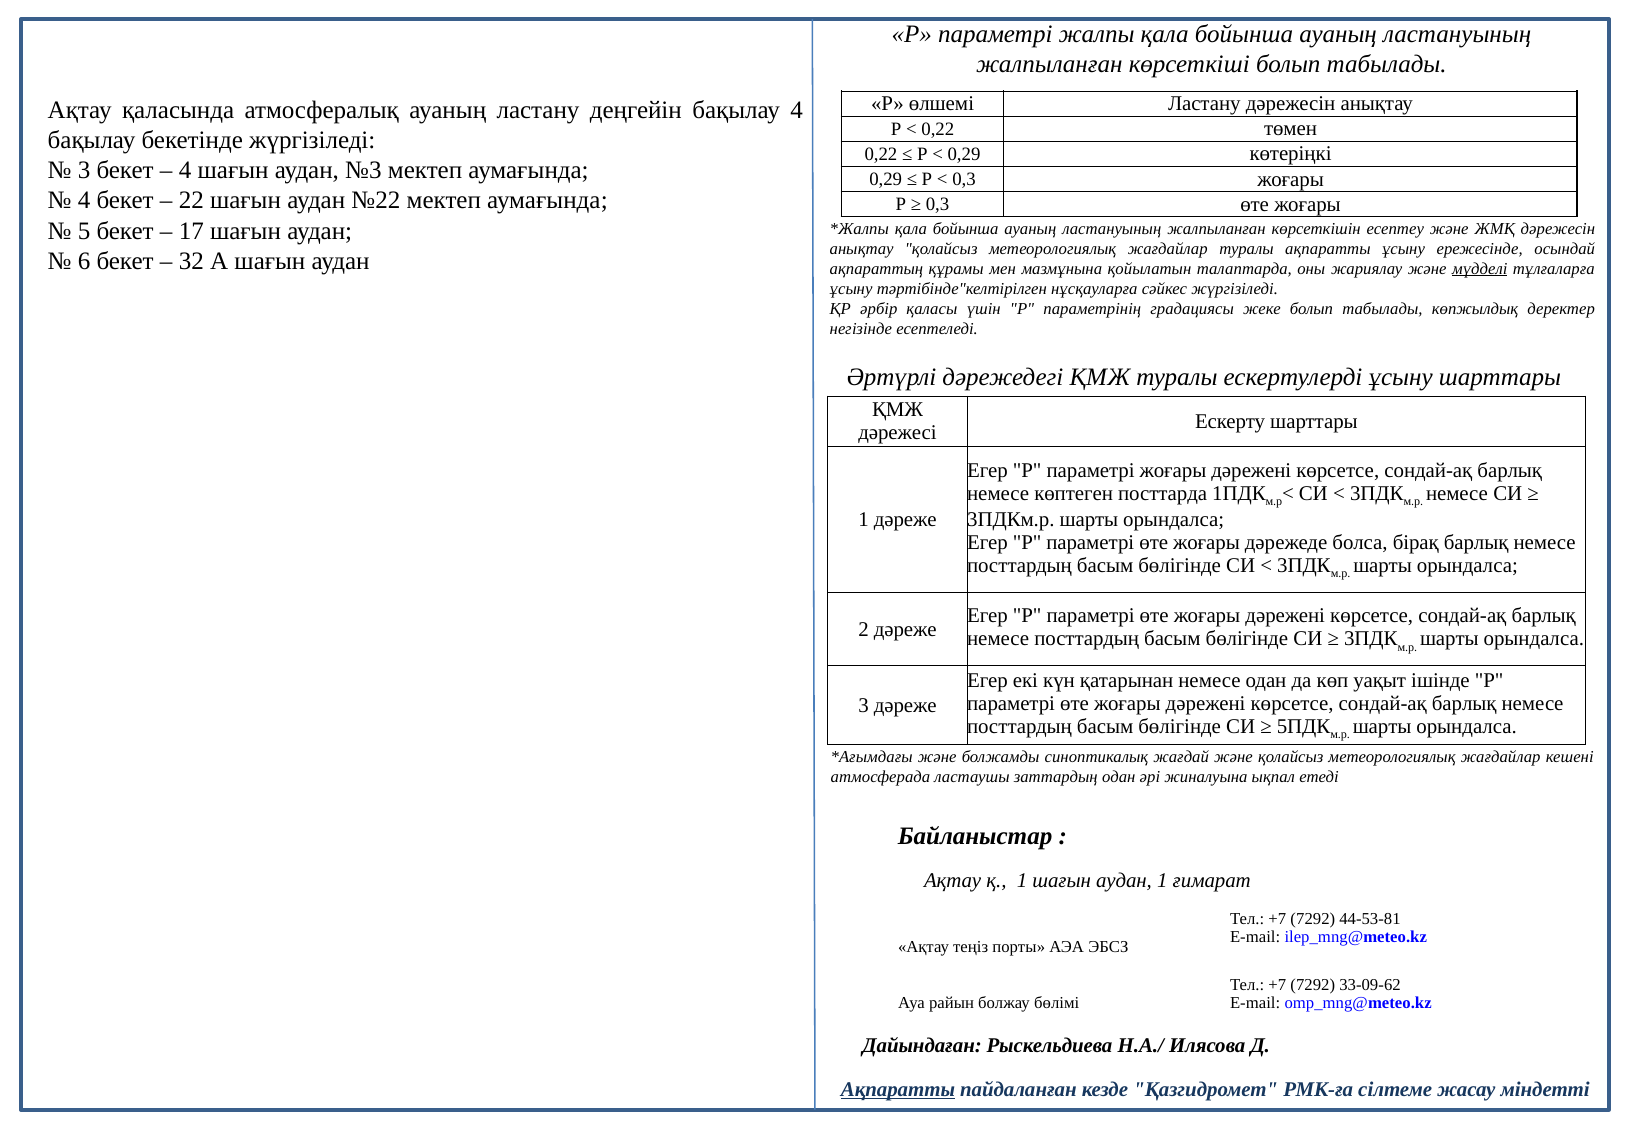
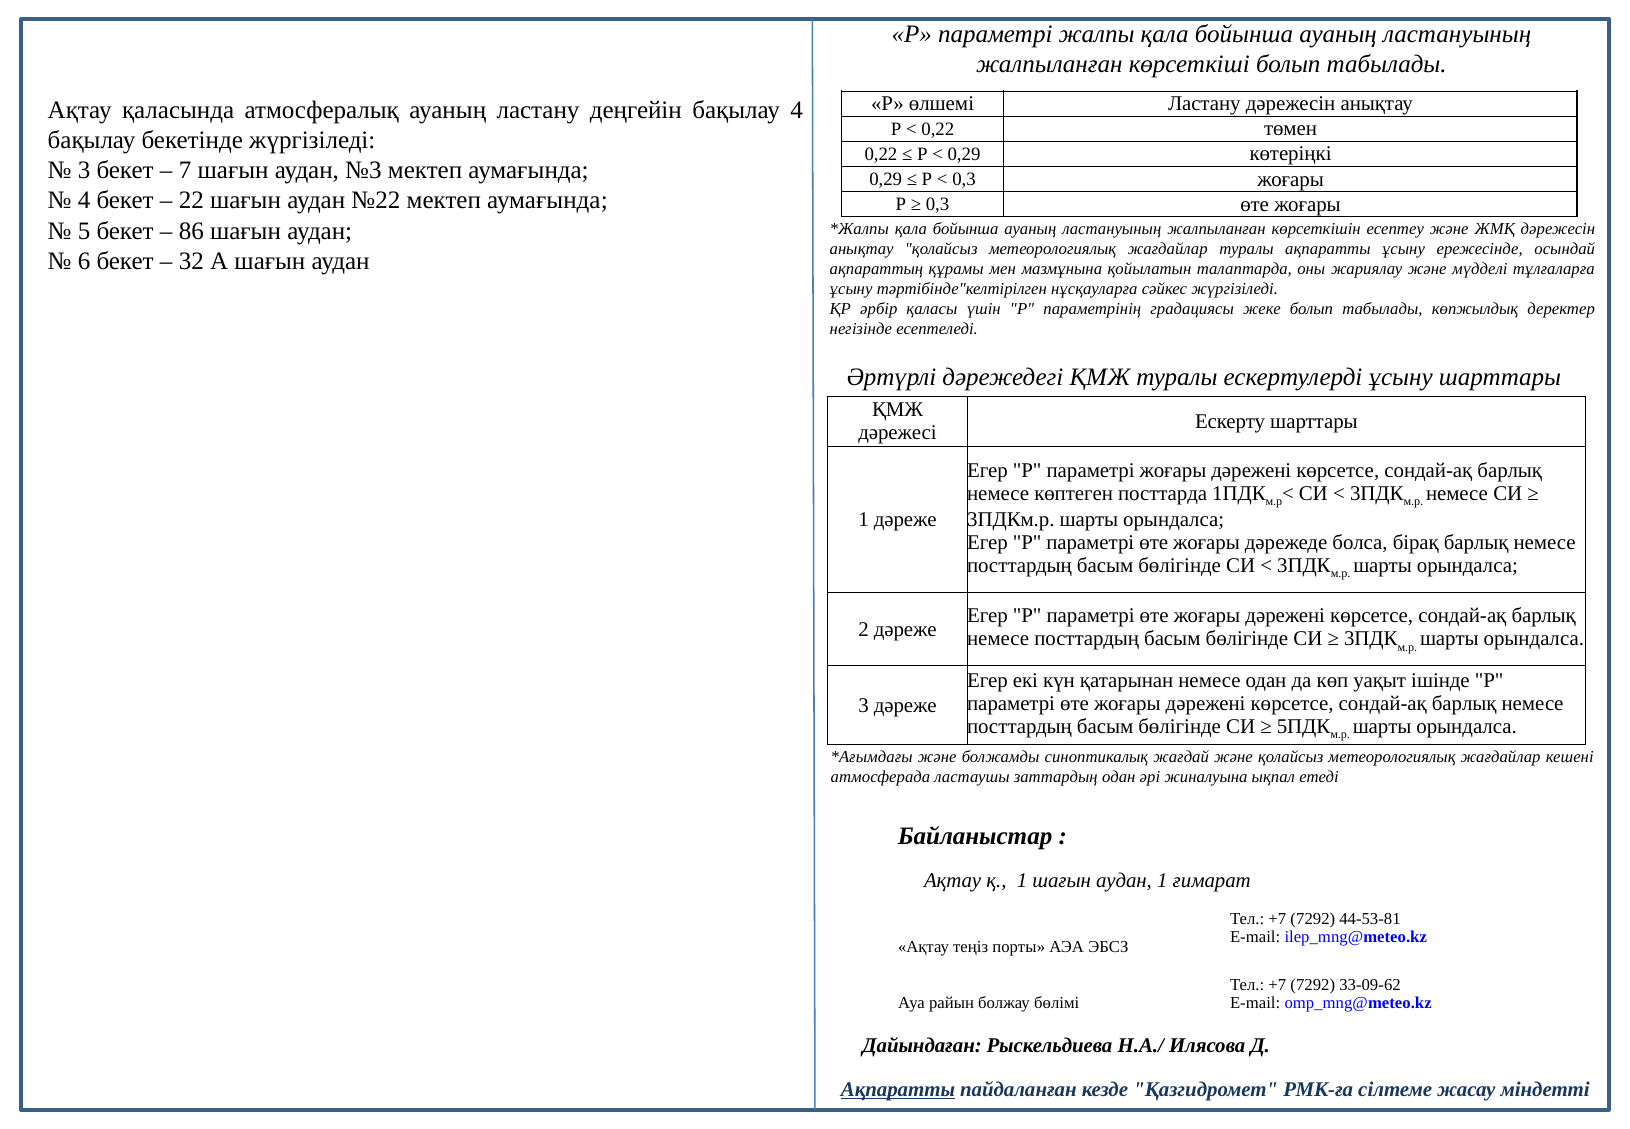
4 at (185, 171): 4 -> 7
17: 17 -> 86
мүдделі underline: present -> none
